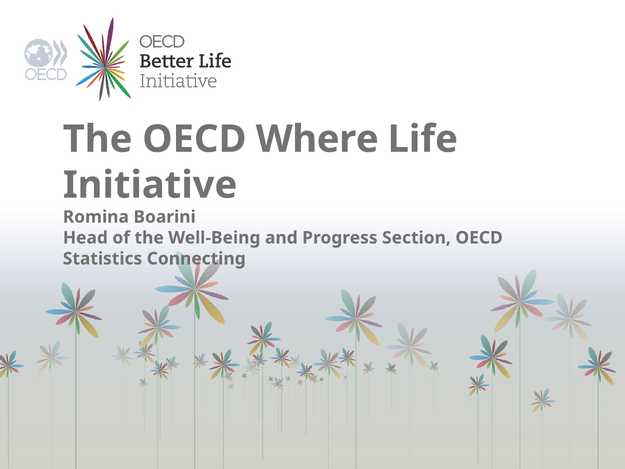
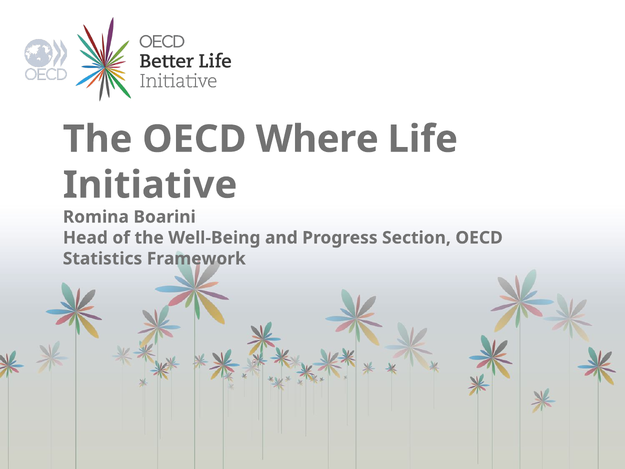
Connecting: Connecting -> Framework
